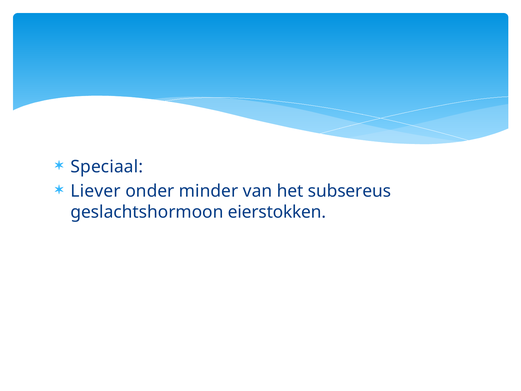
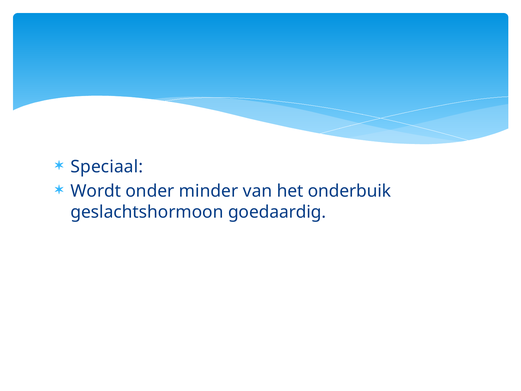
Liever: Liever -> Wordt
subsereus: subsereus -> onderbuik
eierstokken: eierstokken -> goedaardig
